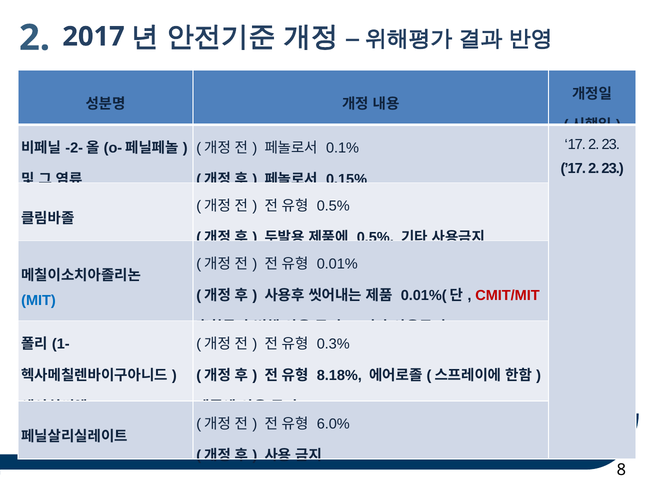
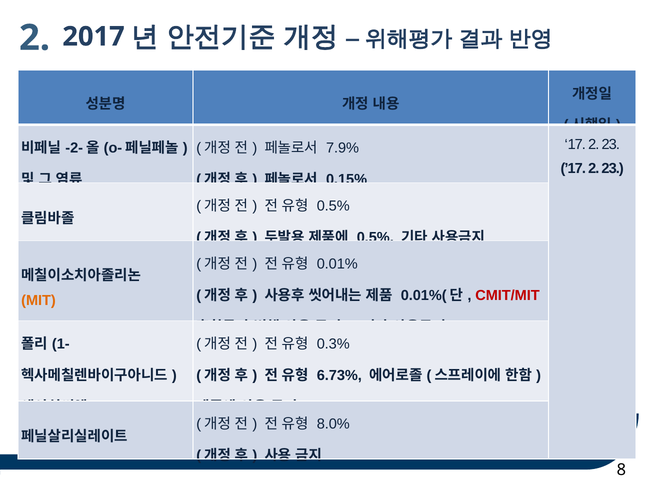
0.1%: 0.1% -> 7.9%
MIT colour: blue -> orange
8.18%: 8.18% -> 6.73%
6.0%: 6.0% -> 8.0%
